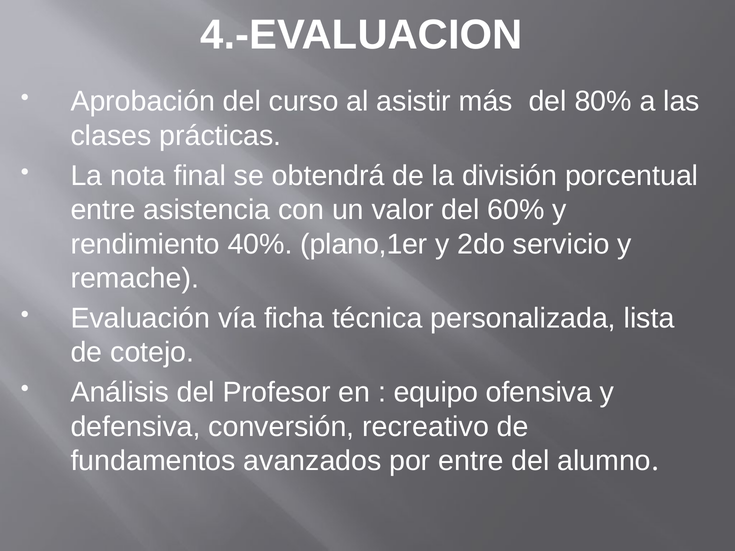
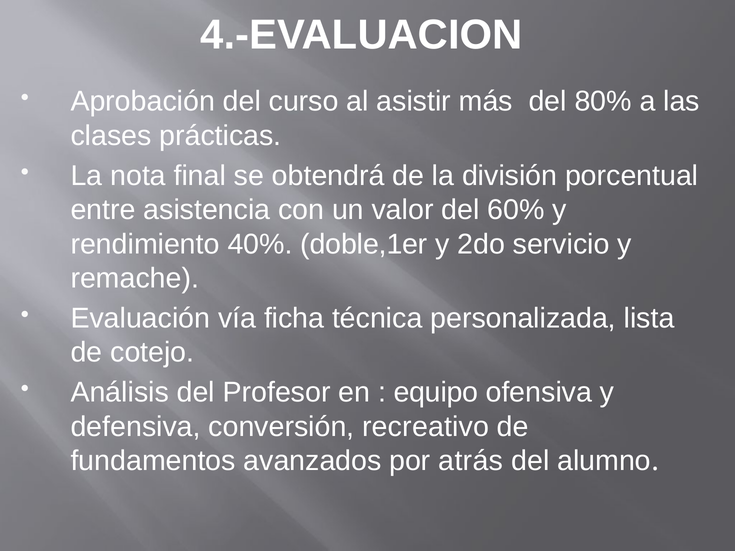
plano,1er: plano,1er -> doble,1er
por entre: entre -> atrás
